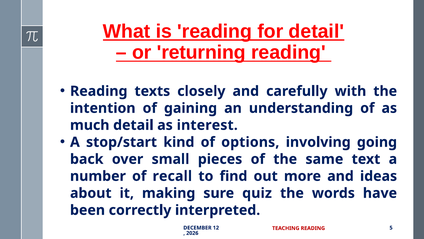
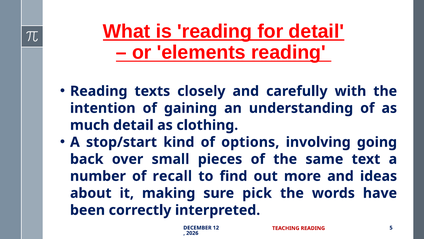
returning: returning -> elements
interest: interest -> clothing
quiz: quiz -> pick
